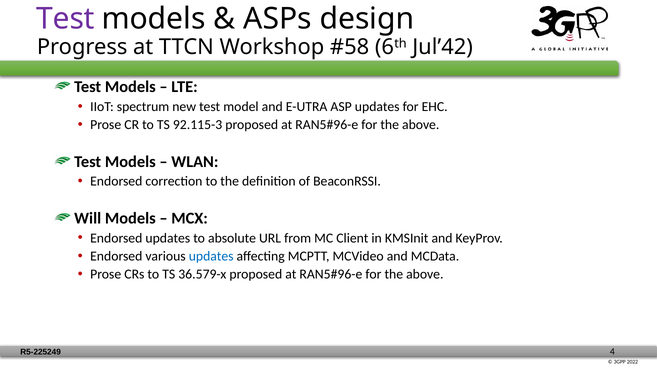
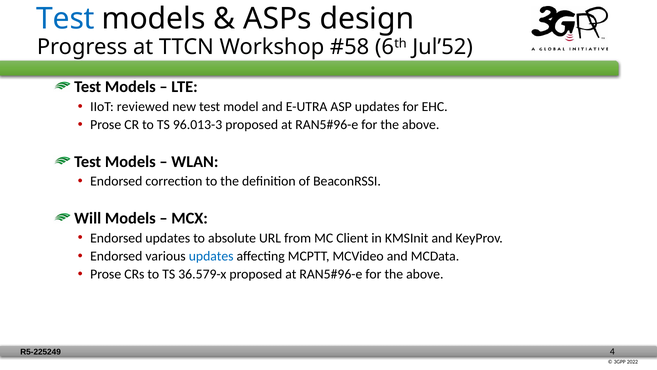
Test at (65, 19) colour: purple -> blue
Jul’42: Jul’42 -> Jul’52
spectrum: spectrum -> reviewed
92.115-3: 92.115-3 -> 96.013-3
